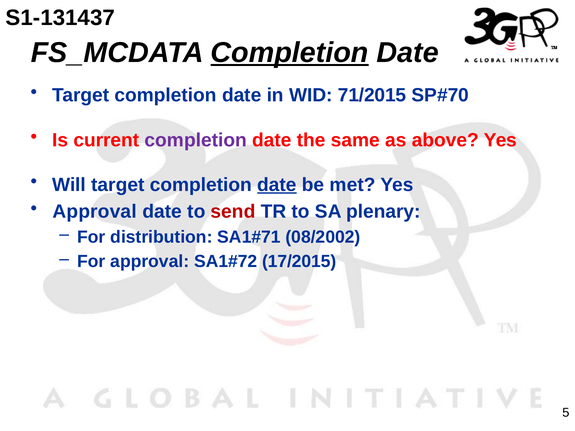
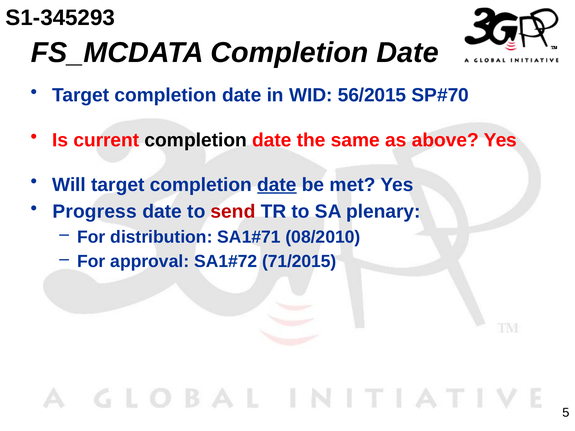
S1-131437: S1-131437 -> S1-345293
Completion at (290, 53) underline: present -> none
71/2015: 71/2015 -> 56/2015
completion at (196, 140) colour: purple -> black
Approval at (95, 212): Approval -> Progress
08/2002: 08/2002 -> 08/2010
17/2015: 17/2015 -> 71/2015
